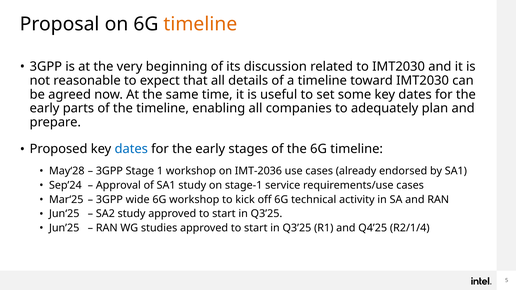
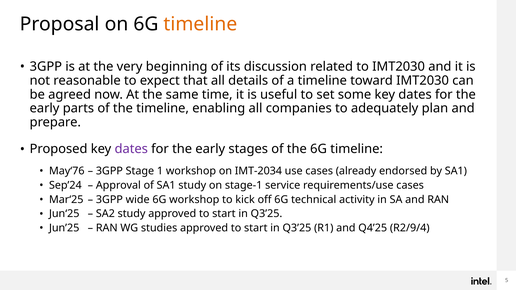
dates at (131, 149) colour: blue -> purple
May‘28: May‘28 -> May‘76
IMT-2036: IMT-2036 -> IMT-2034
R2/1/4: R2/1/4 -> R2/9/4
